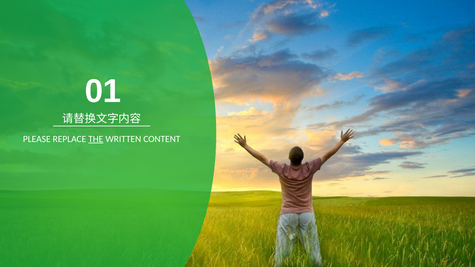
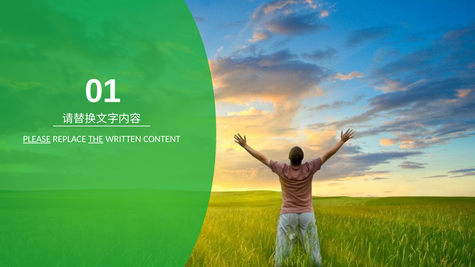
PLEASE underline: none -> present
